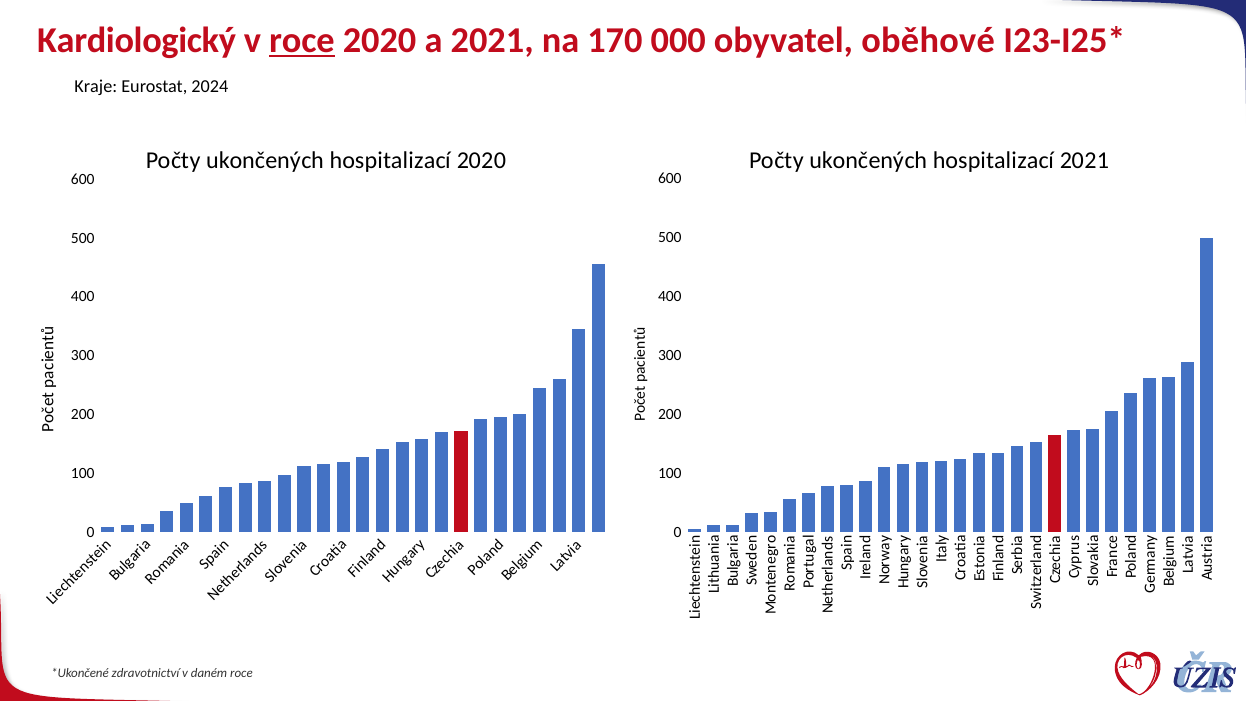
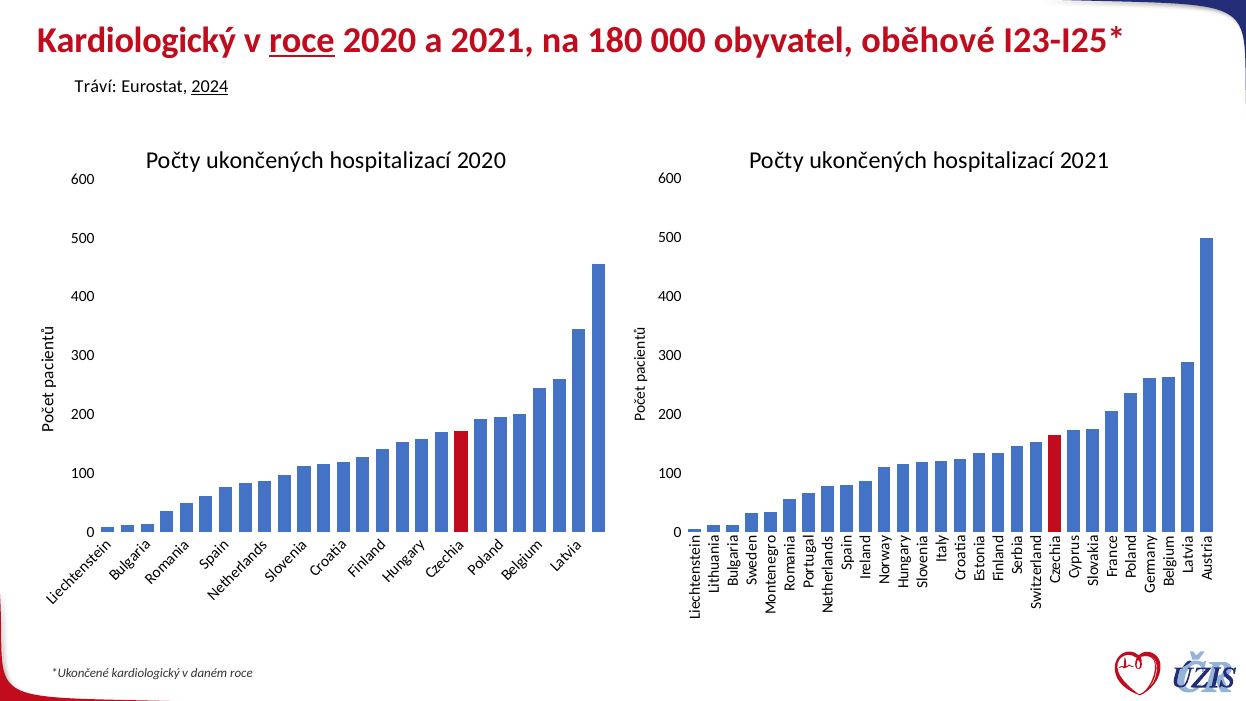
170: 170 -> 180
Kraje: Kraje -> Tráví
2024 underline: none -> present
zdravotnictví at (146, 673): zdravotnictví -> kardiologický
